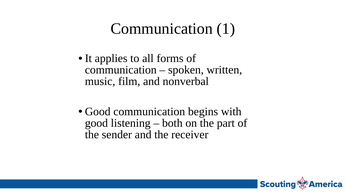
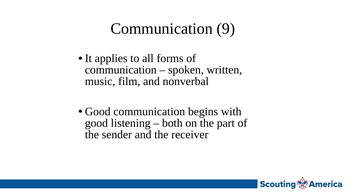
1: 1 -> 9
